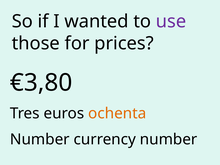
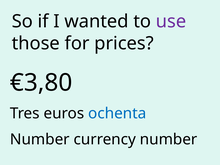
ochenta colour: orange -> blue
